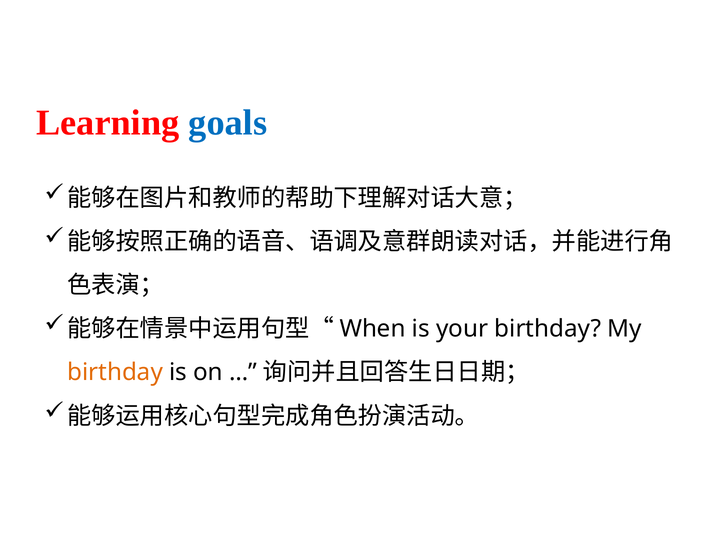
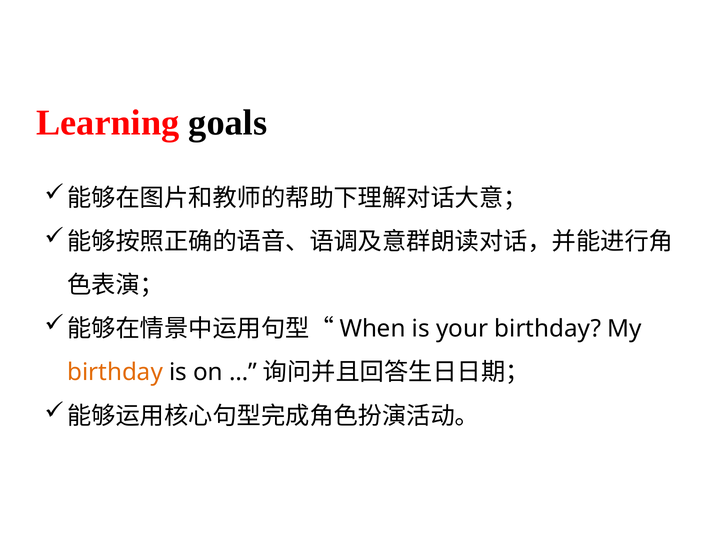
goals colour: blue -> black
